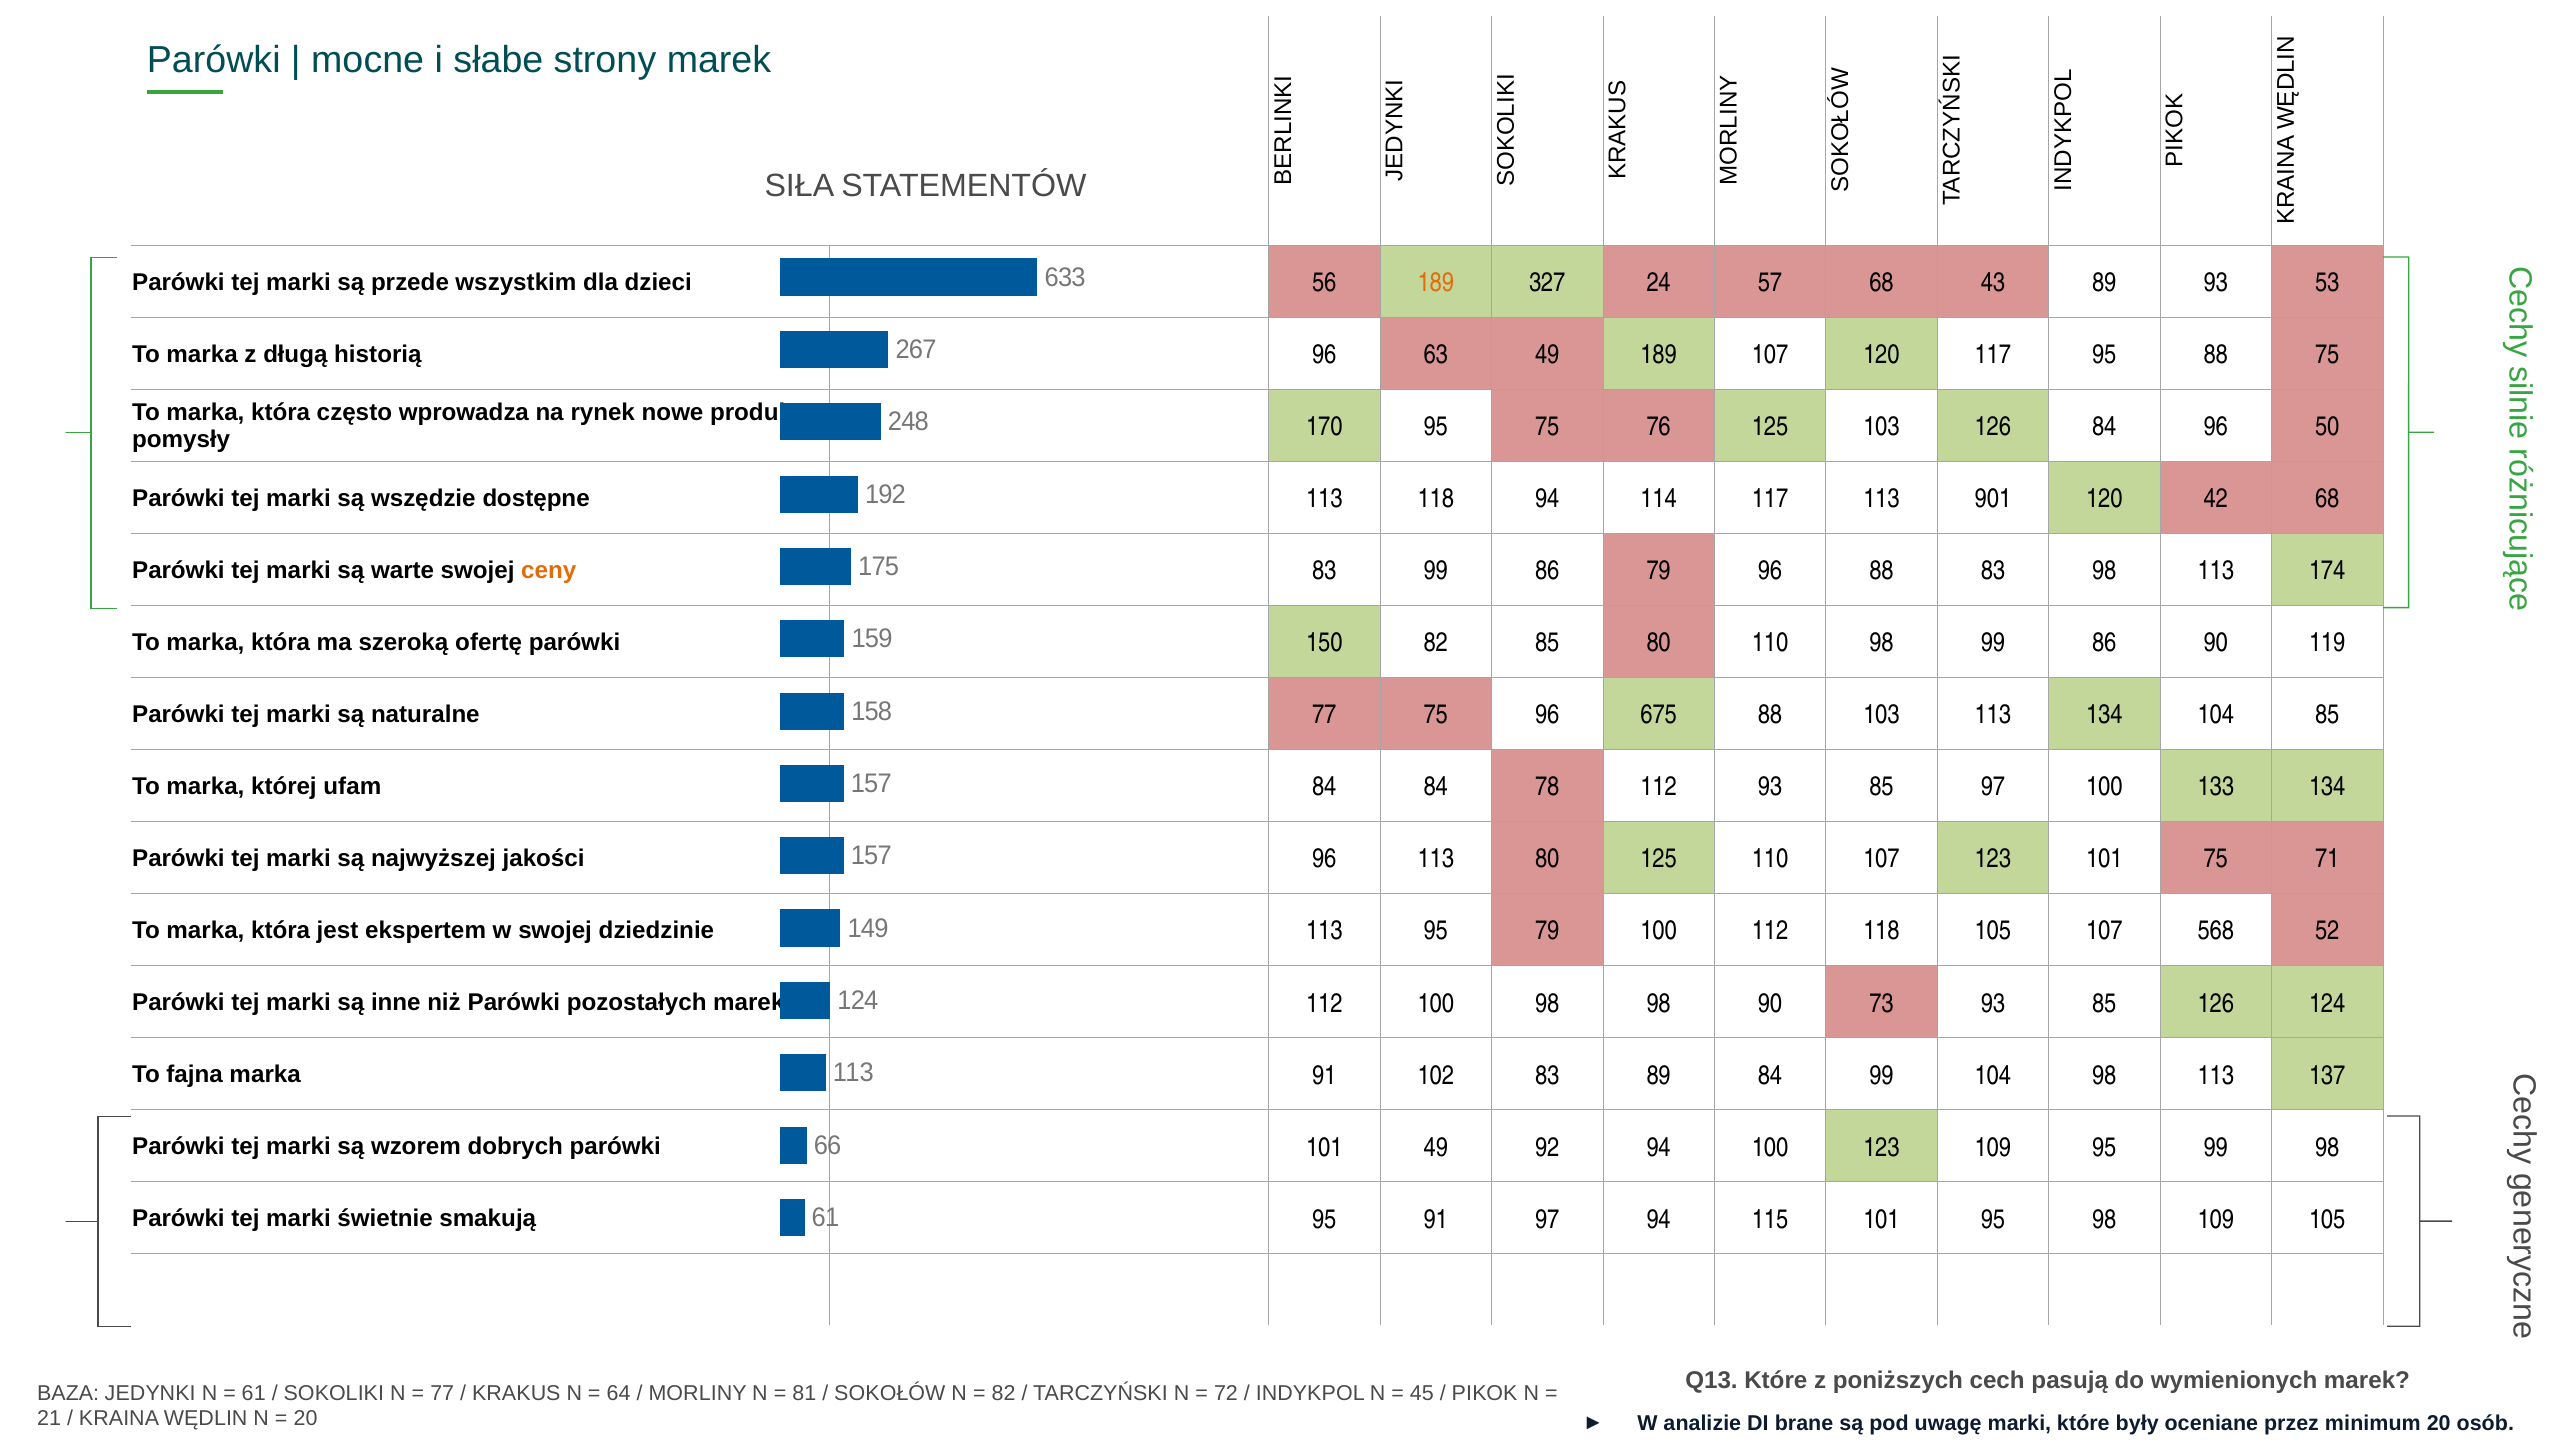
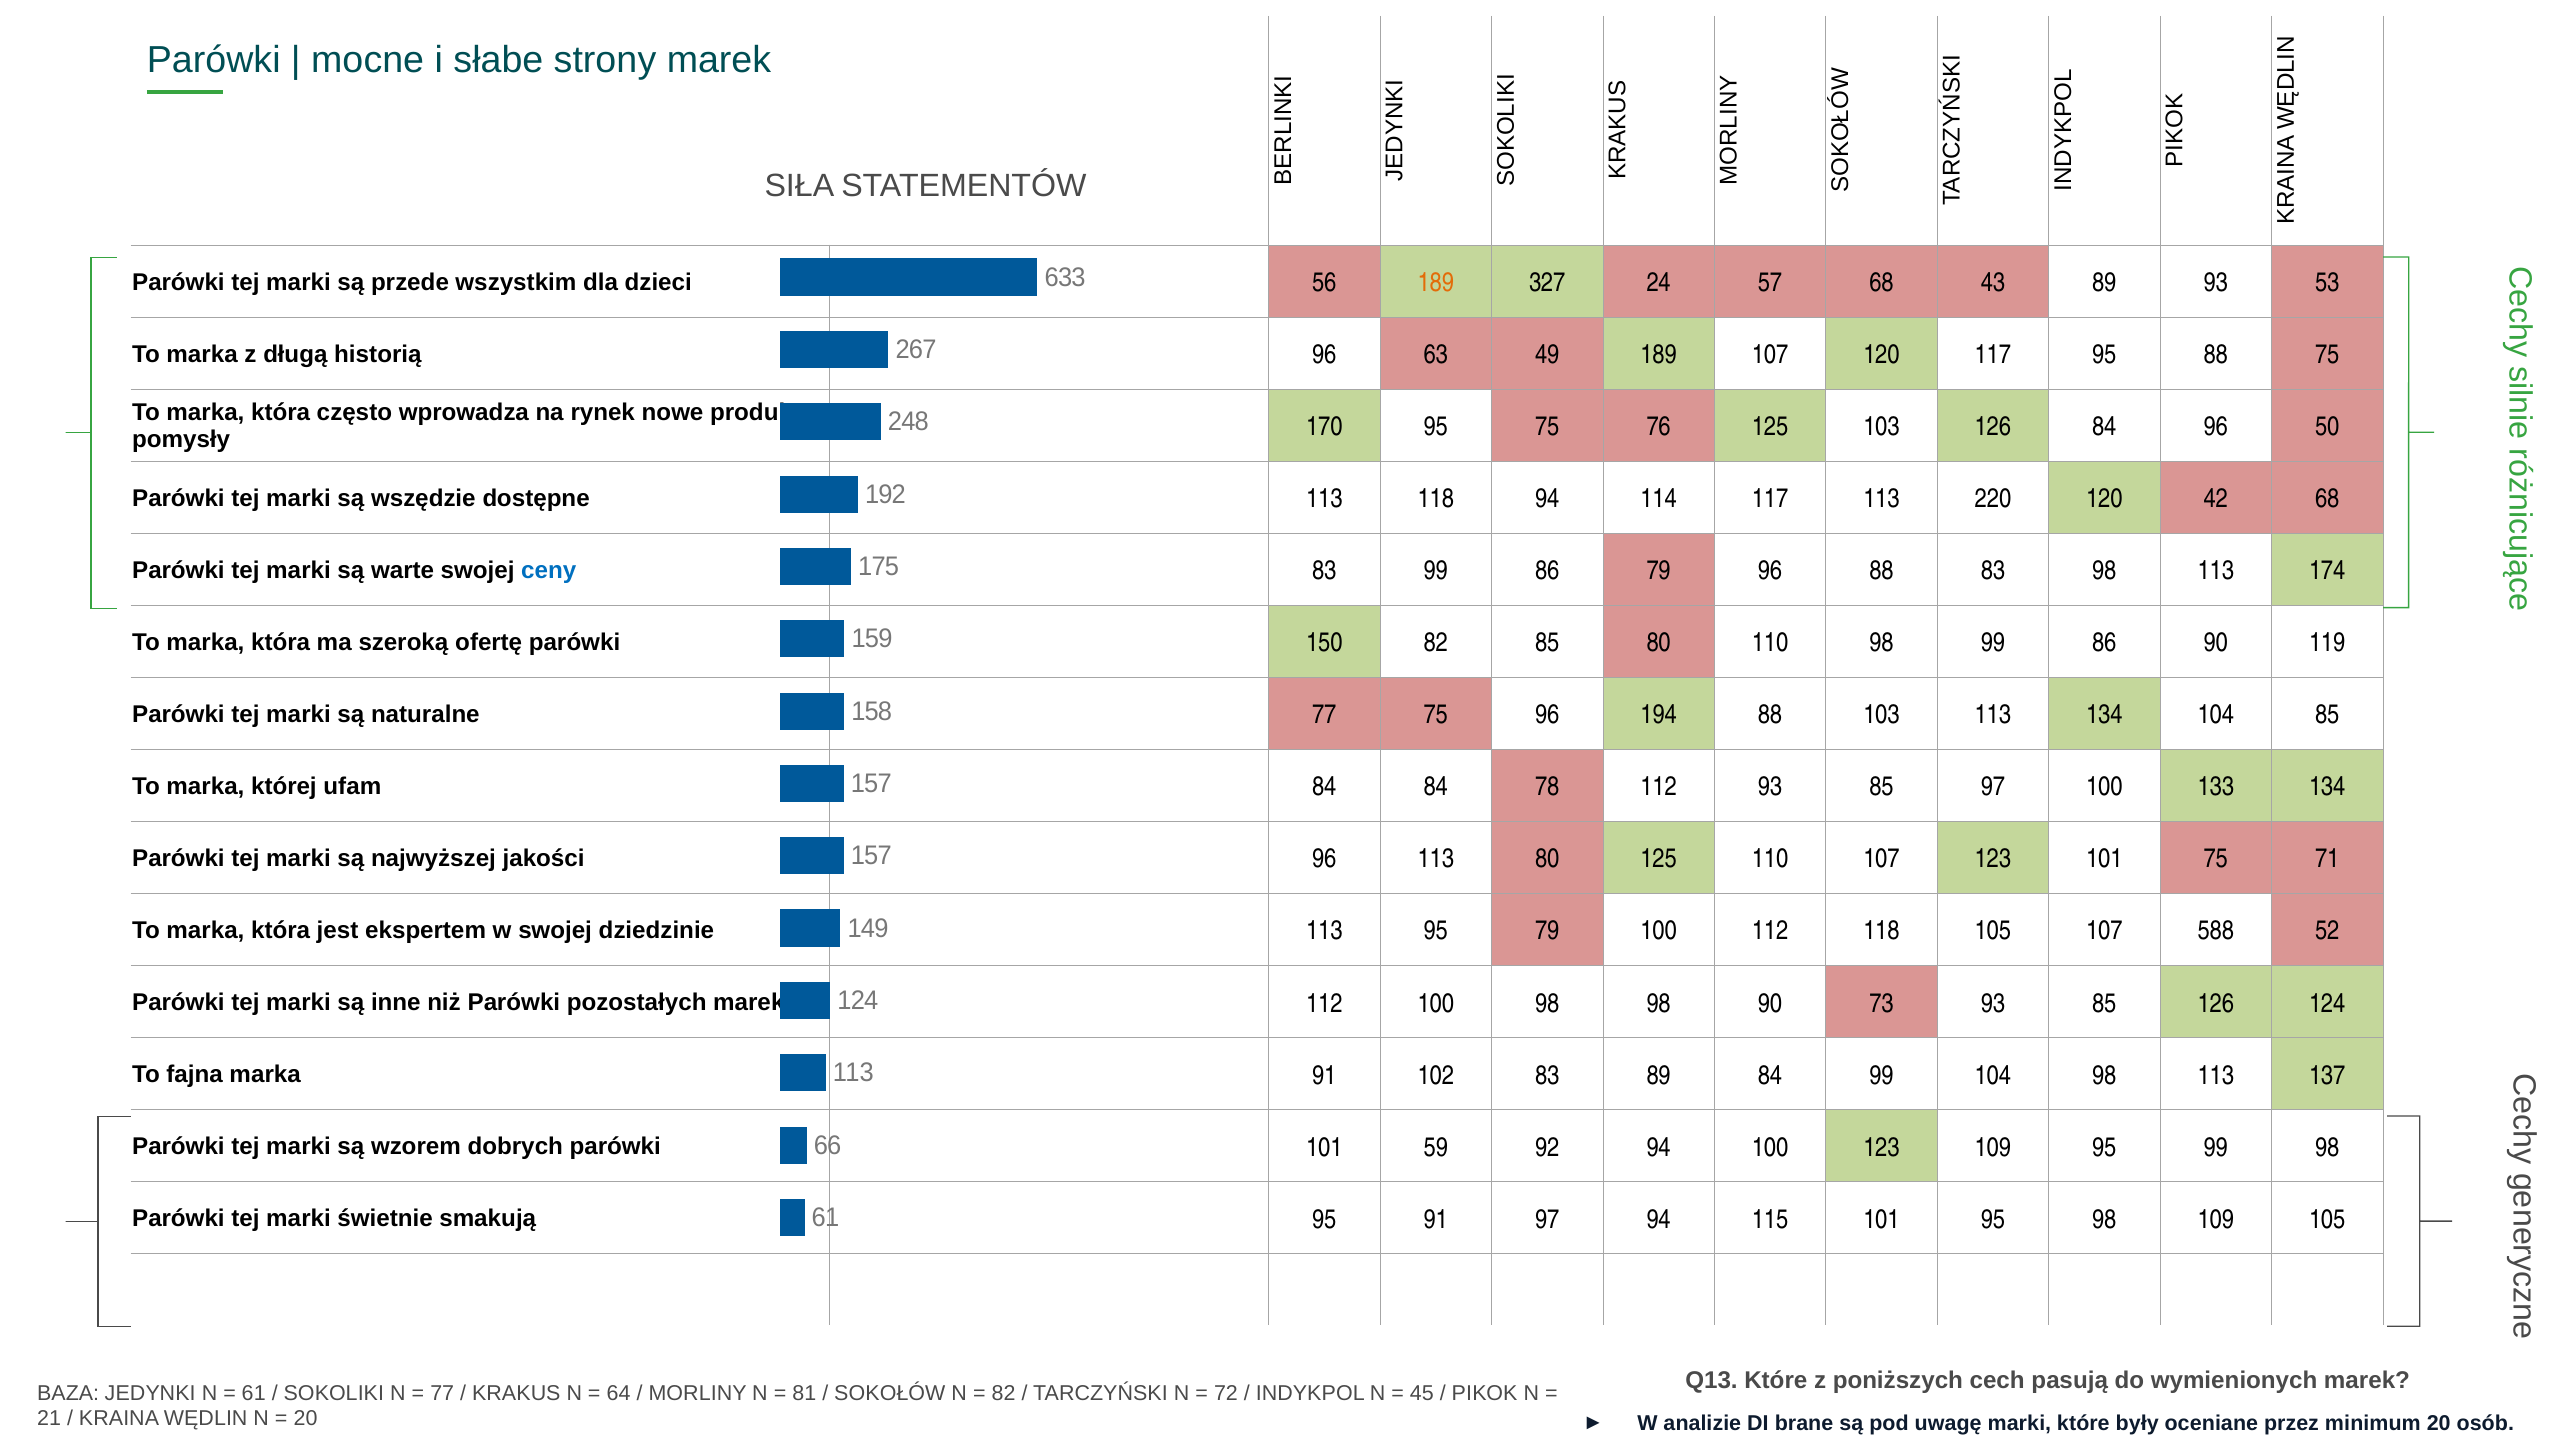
901: 901 -> 220
ceny colour: orange -> blue
675: 675 -> 194
568: 568 -> 588
101 49: 49 -> 59
